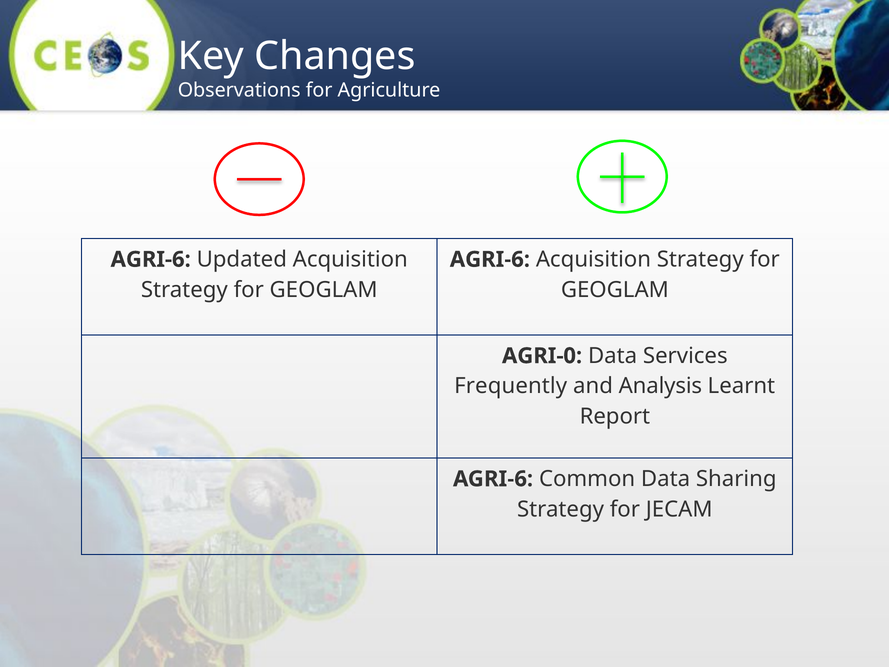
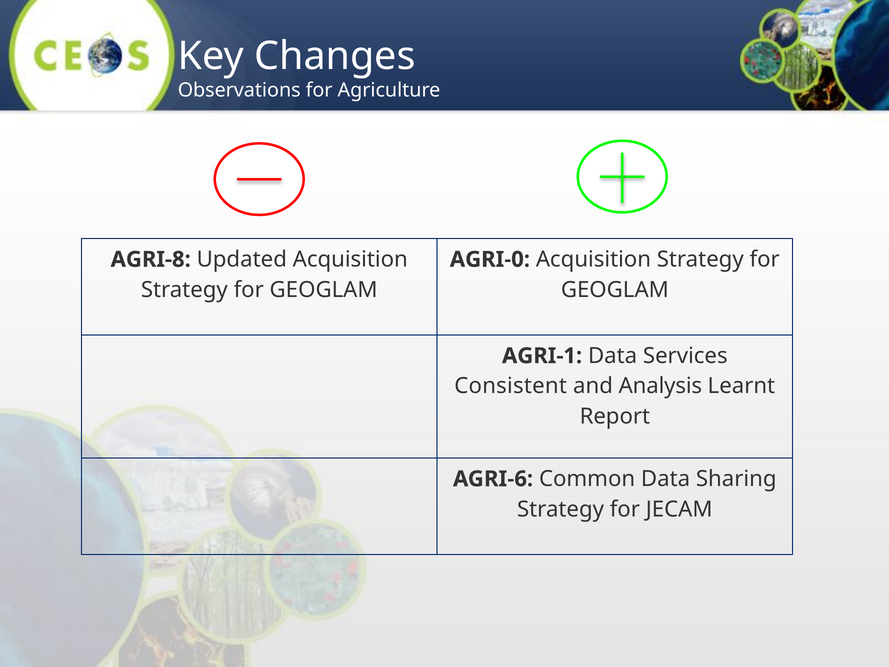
AGRI‐6: AGRI‐6 -> AGRI‐8
AGRI-6 at (490, 259): AGRI-6 -> AGRI-0
AGRI-0: AGRI-0 -> AGRI-1
Frequently: Frequently -> Consistent
